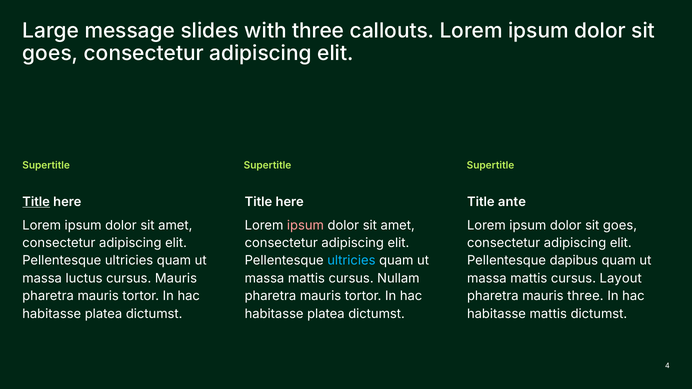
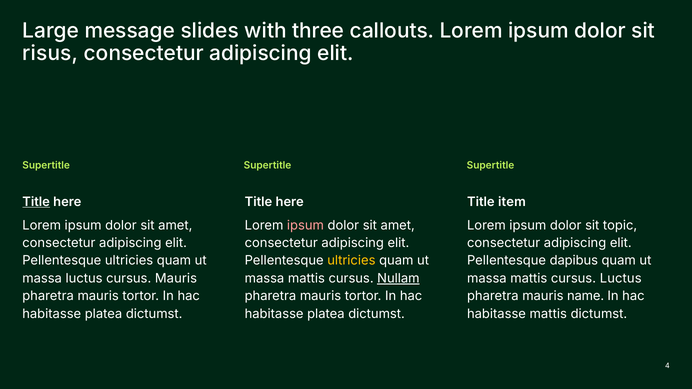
goes at (50, 53): goes -> risus
ante: ante -> item
goes at (620, 225): goes -> topic
ultricies at (351, 261) colour: light blue -> yellow
Nullam underline: none -> present
cursus Layout: Layout -> Luctus
mauris three: three -> name
